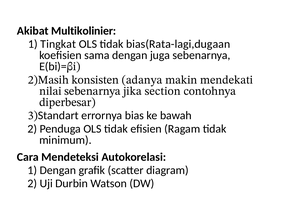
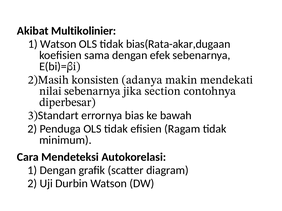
1 Tingkat: Tingkat -> Watson
bias(Rata-lagi,dugaan: bias(Rata-lagi,dugaan -> bias(Rata-akar,dugaan
juga: juga -> efek
